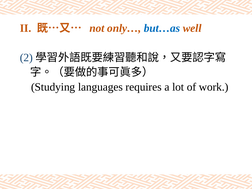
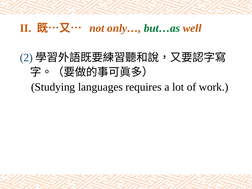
but…as colour: blue -> green
